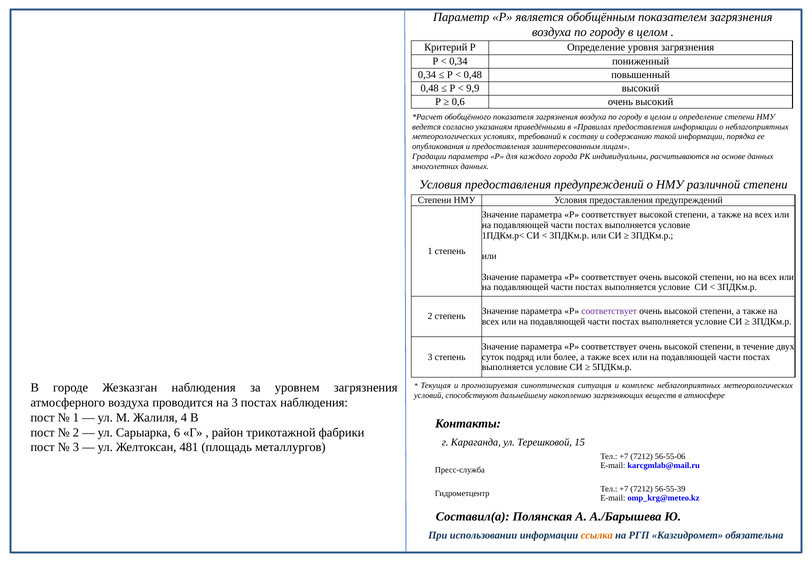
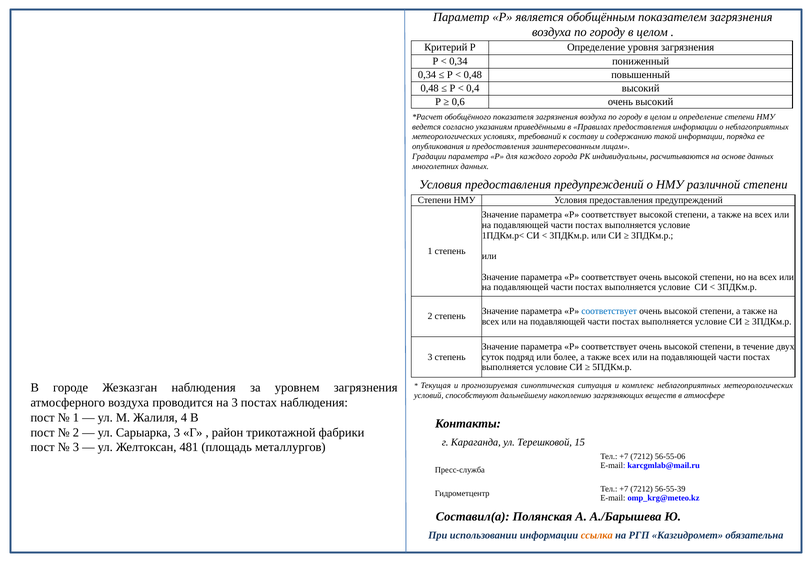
9,9: 9,9 -> 0,4
соответствует at (609, 311) colour: purple -> blue
Сарыарка 6: 6 -> 3
